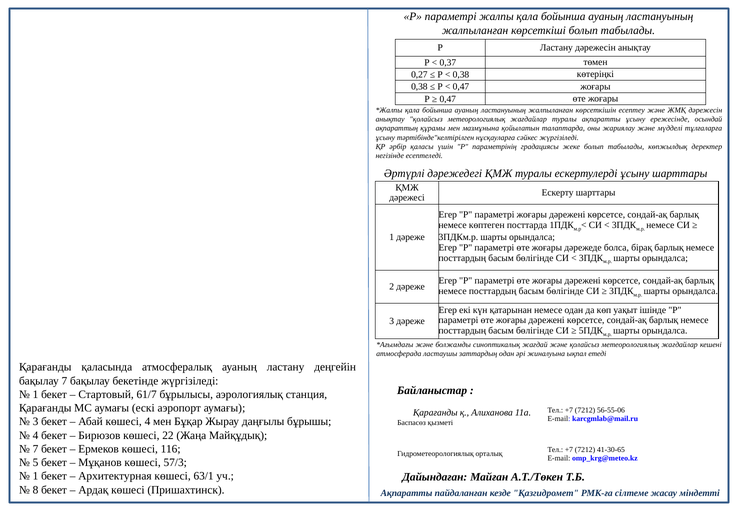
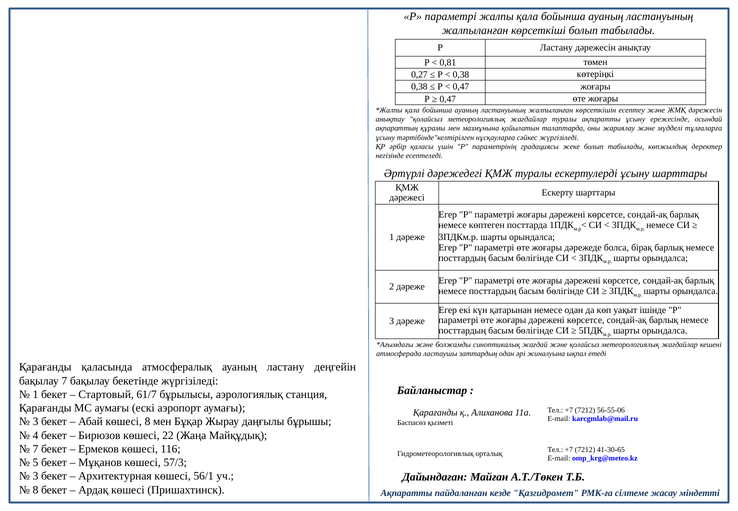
0,37: 0,37 -> 0,81
көшесі 4: 4 -> 8
1 at (35, 476): 1 -> 3
63/1: 63/1 -> 56/1
